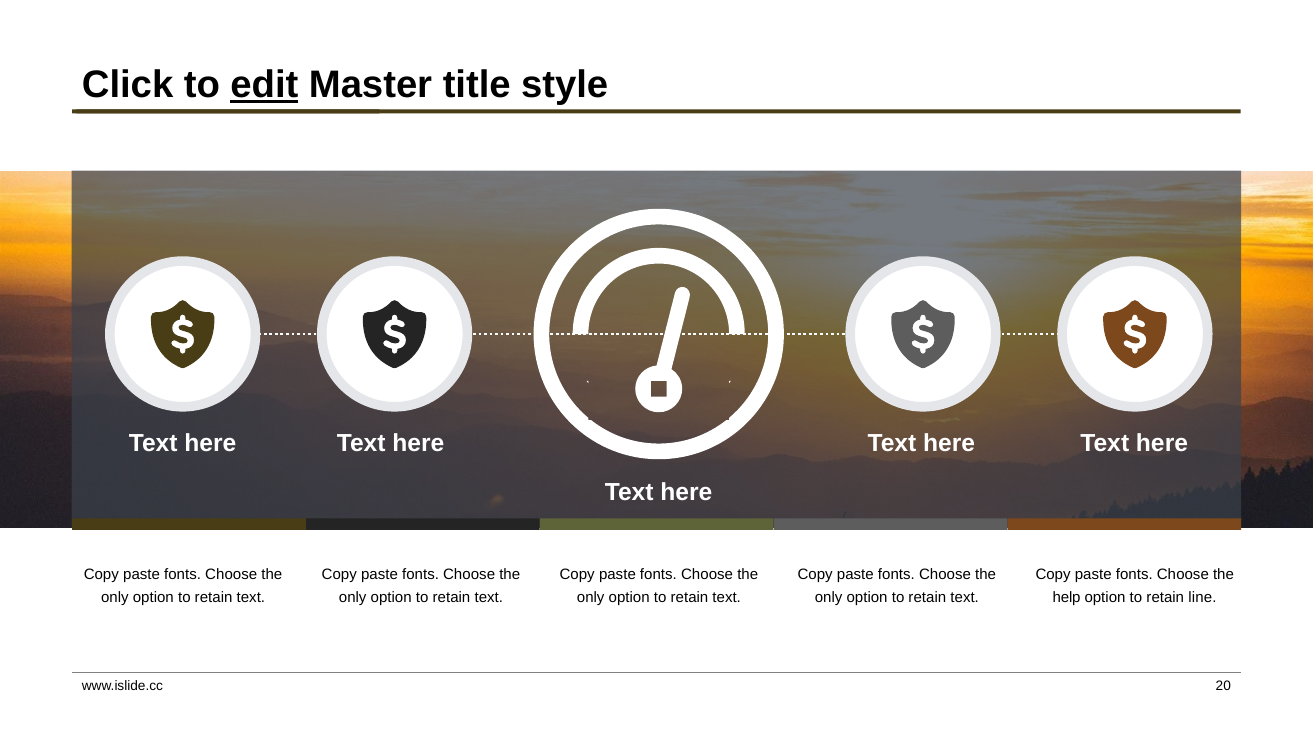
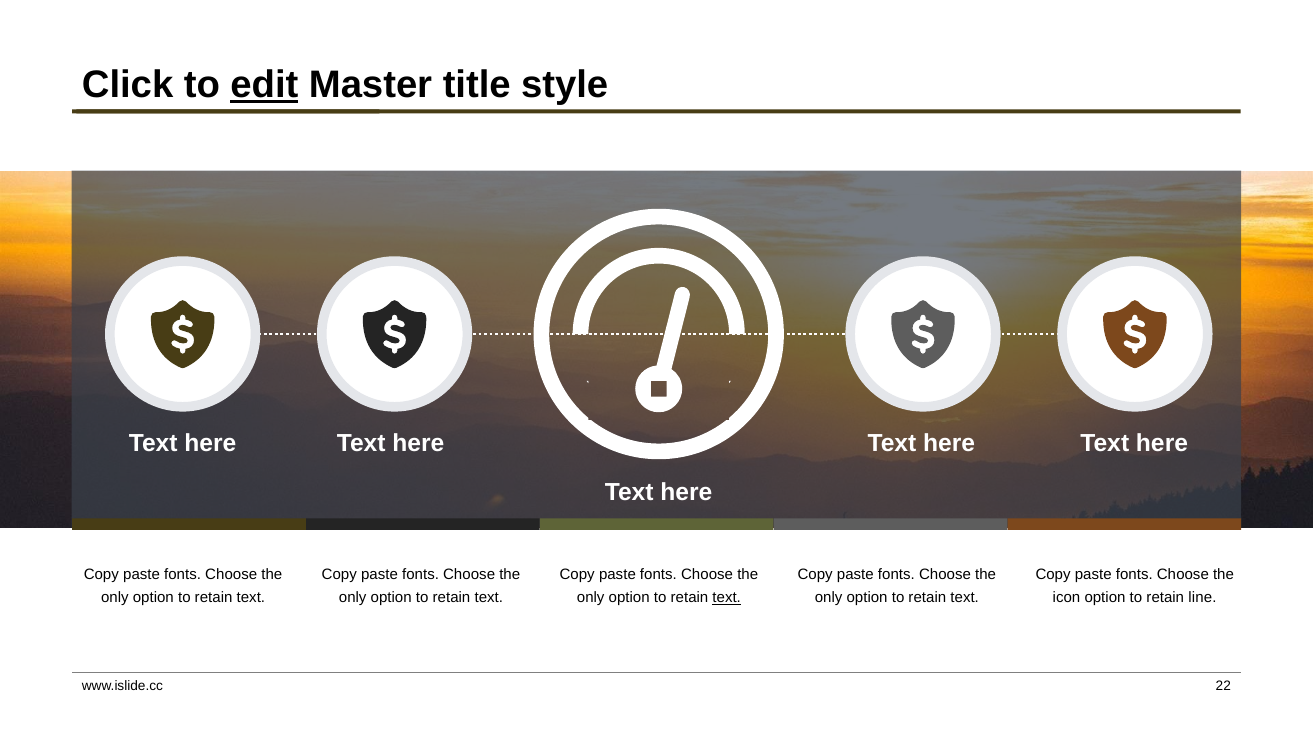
text at (727, 598) underline: none -> present
help: help -> icon
20: 20 -> 22
